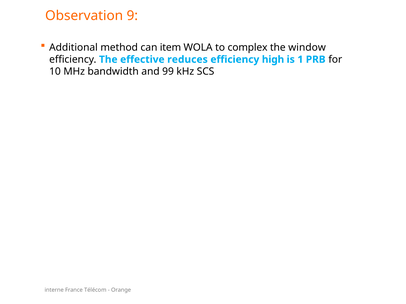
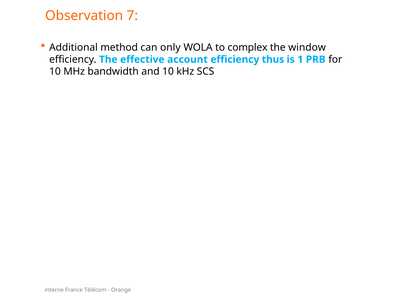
9: 9 -> 7
item: item -> only
reduces: reduces -> account
high: high -> thus
and 99: 99 -> 10
